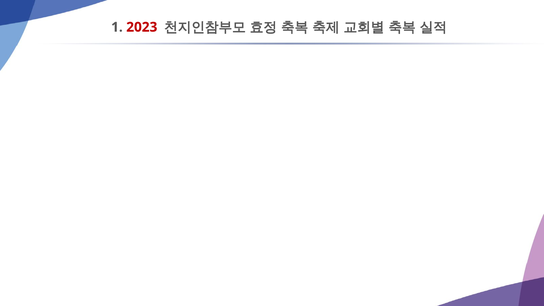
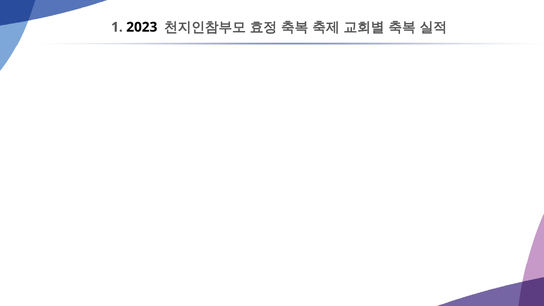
2023 colour: red -> black
